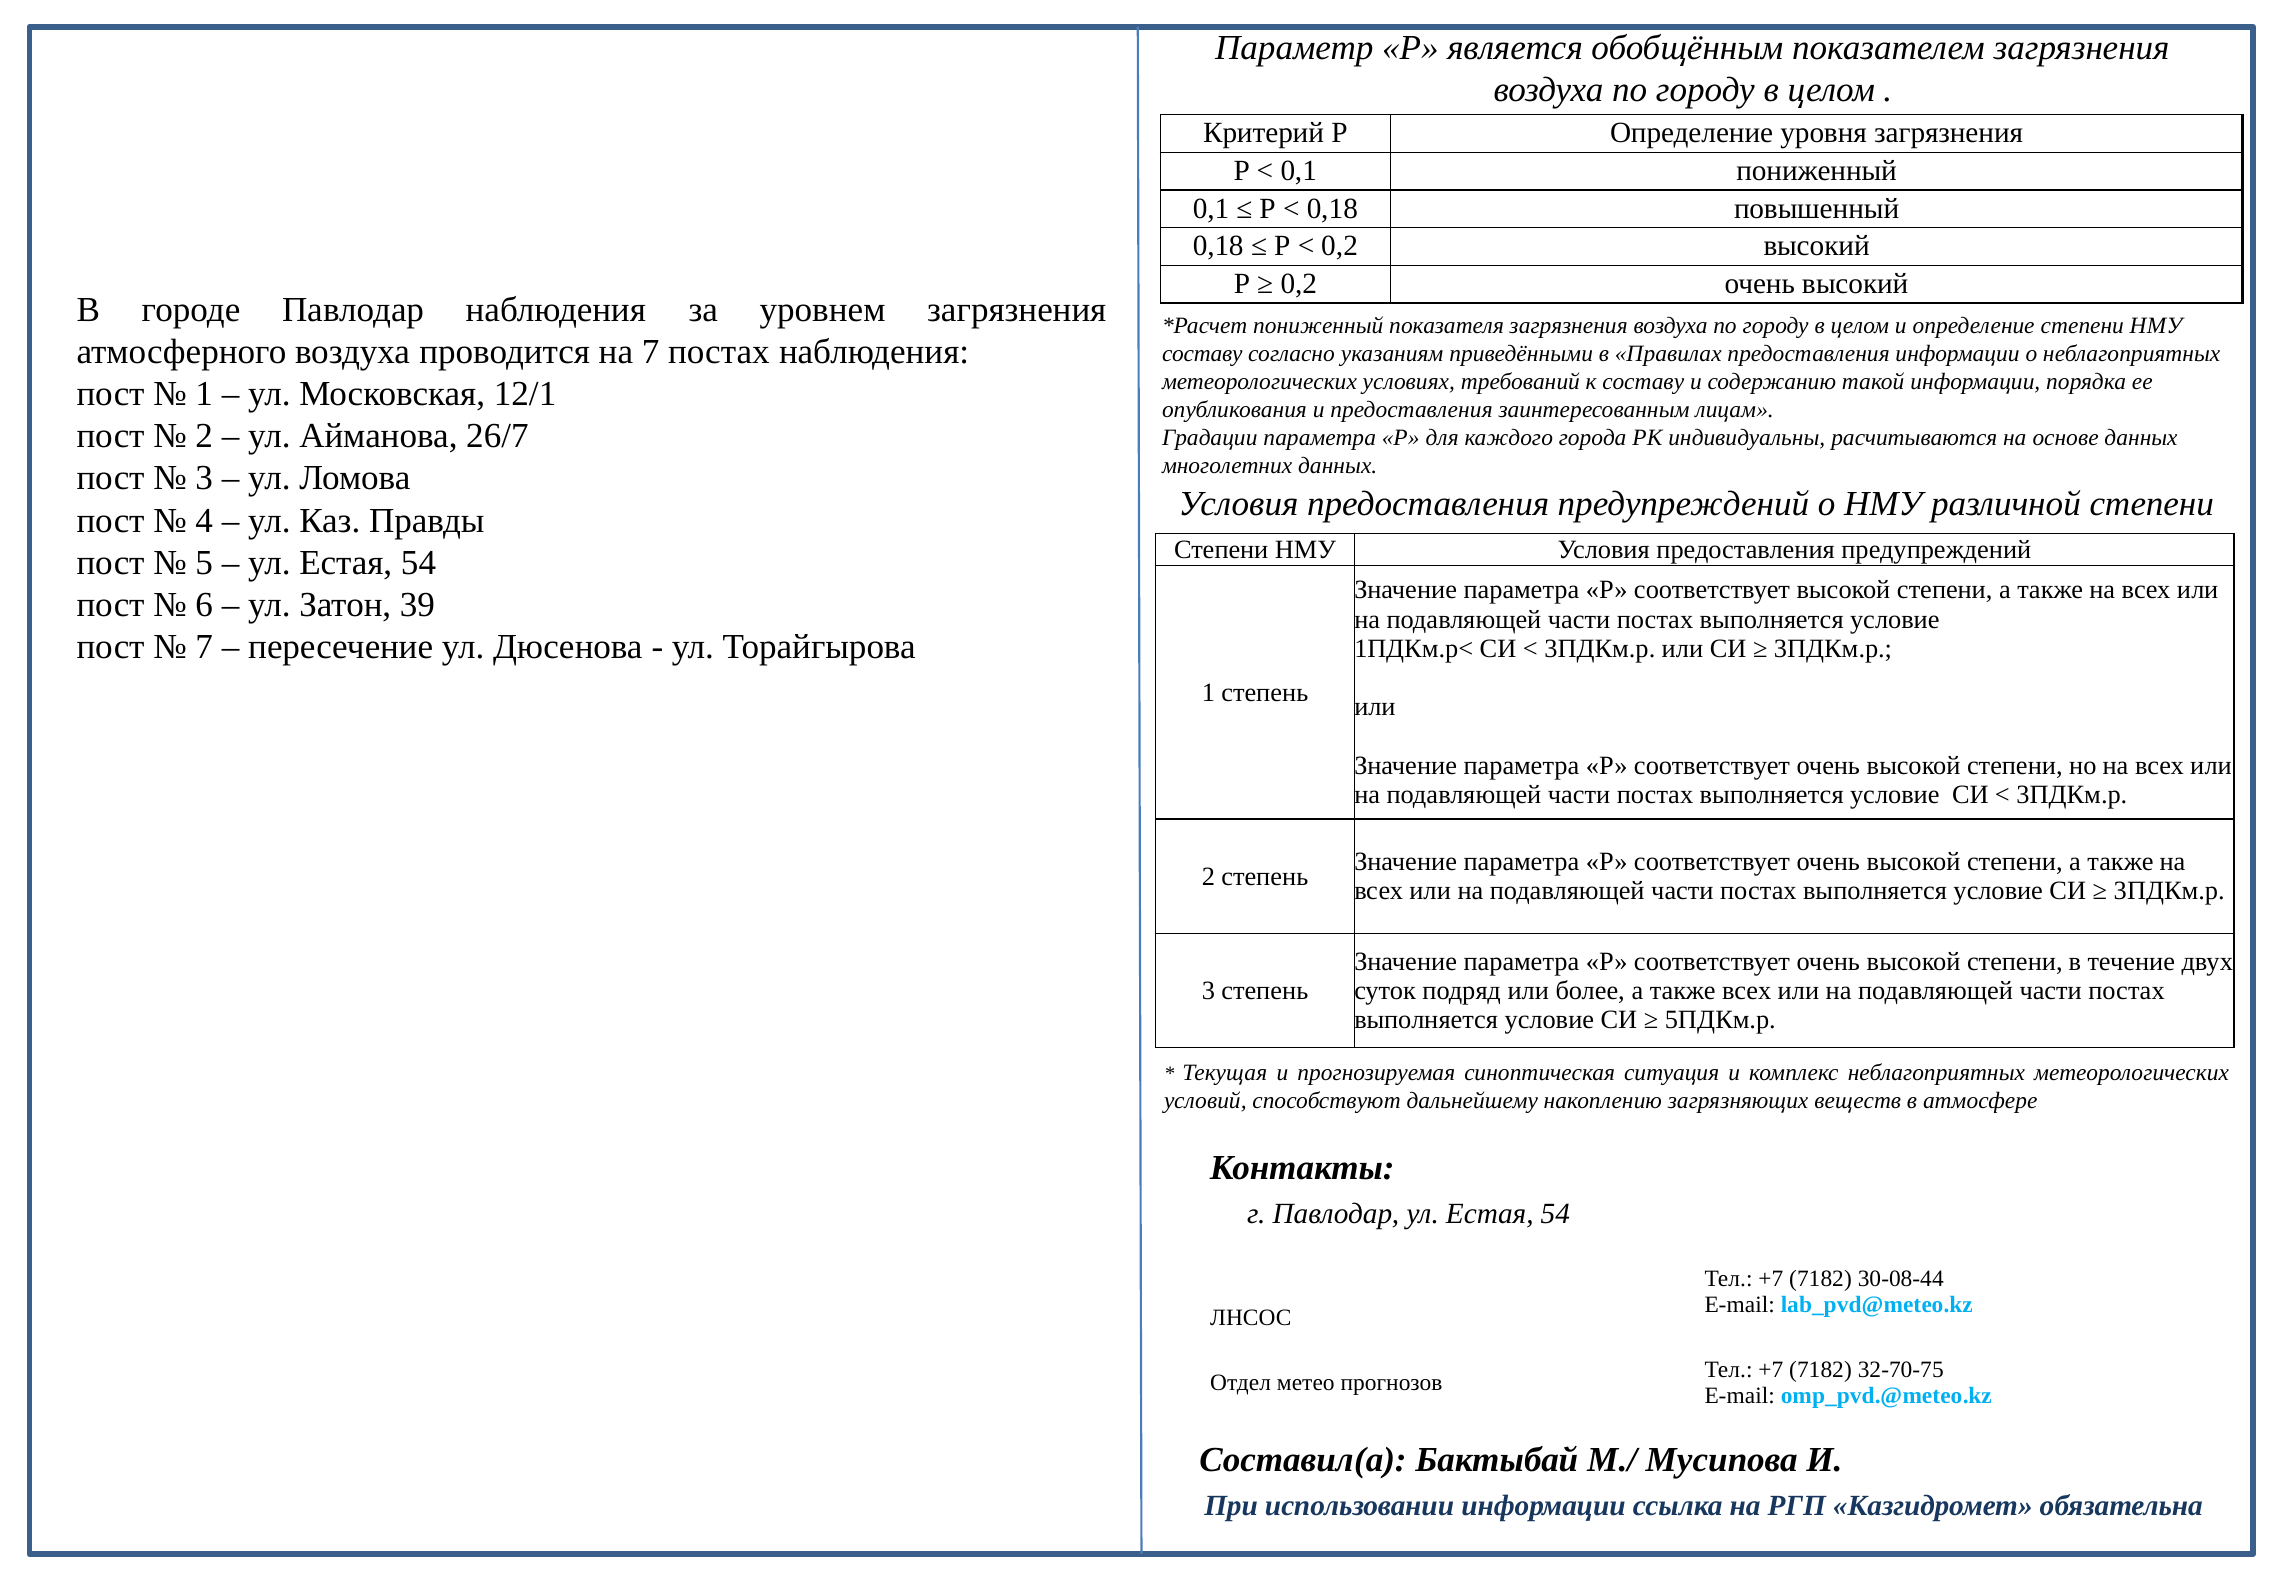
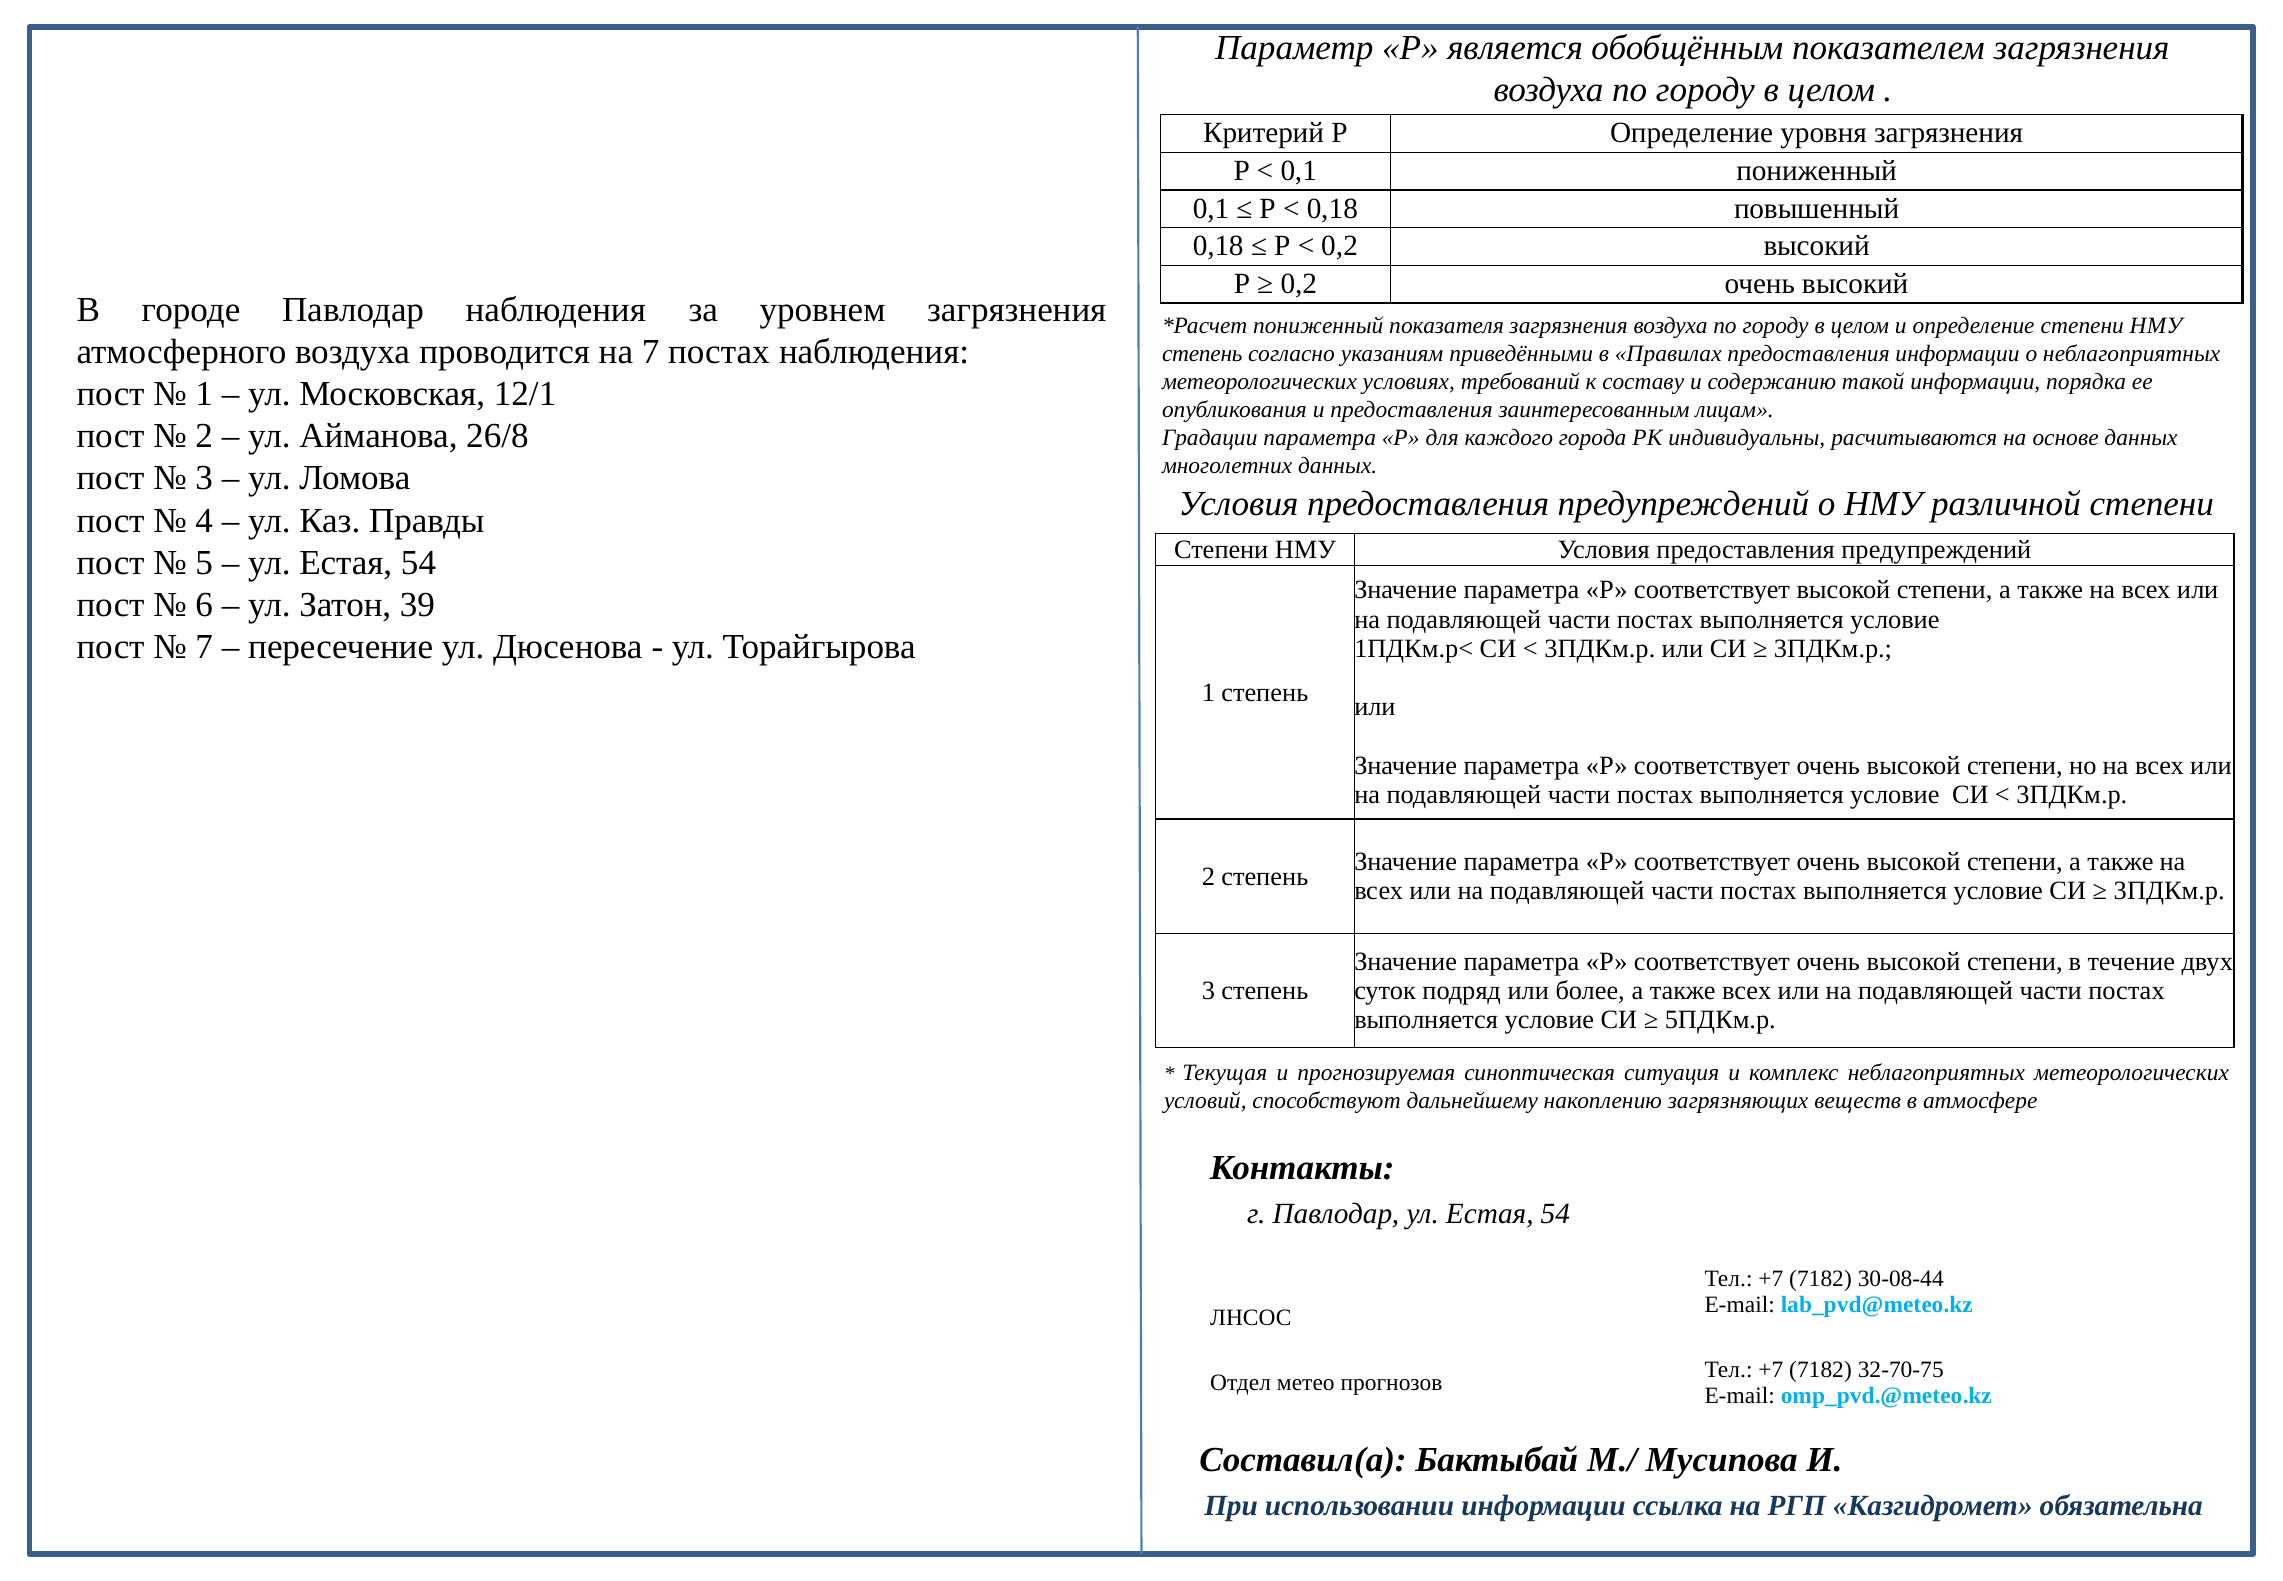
составу at (1202, 354): составу -> степень
26/7: 26/7 -> 26/8
